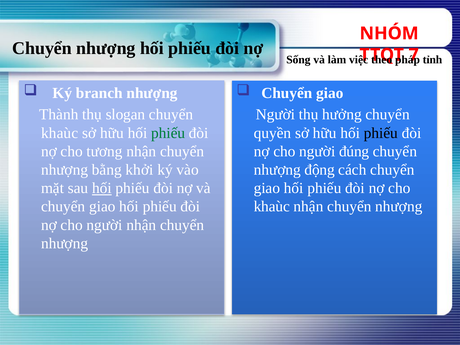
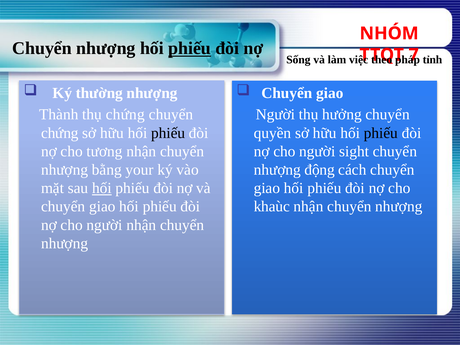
phiếu at (190, 48) underline: none -> present
branch: branch -> thường
thụ slogan: slogan -> chứng
khaùc at (60, 133): khaùc -> chứng
phiếu at (168, 133) colour: green -> black
đúng: đúng -> sight
khởi: khởi -> your
